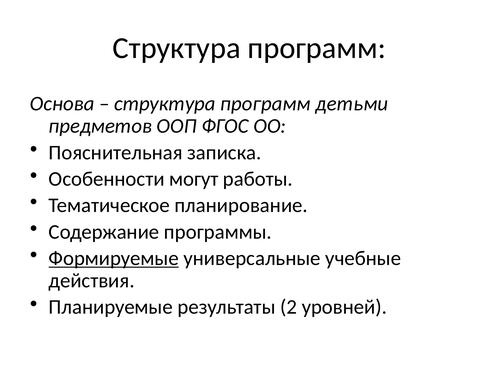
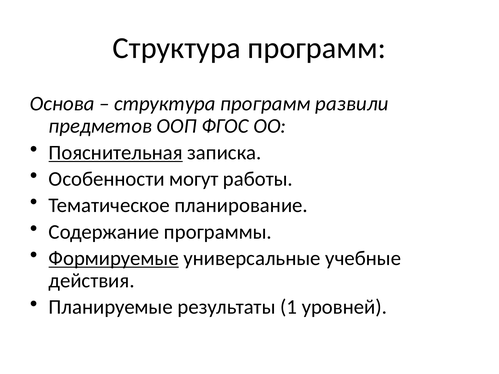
детьми: детьми -> развили
Пояснительная underline: none -> present
2: 2 -> 1
